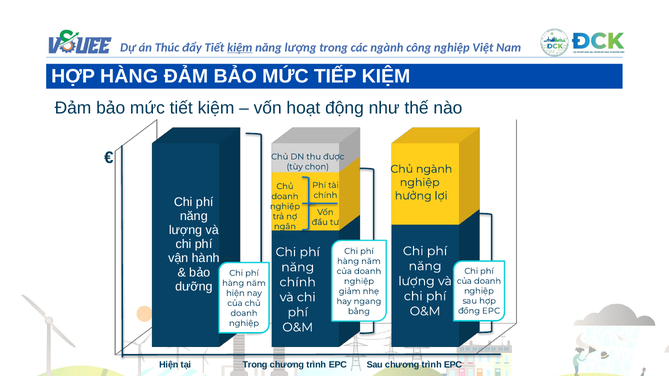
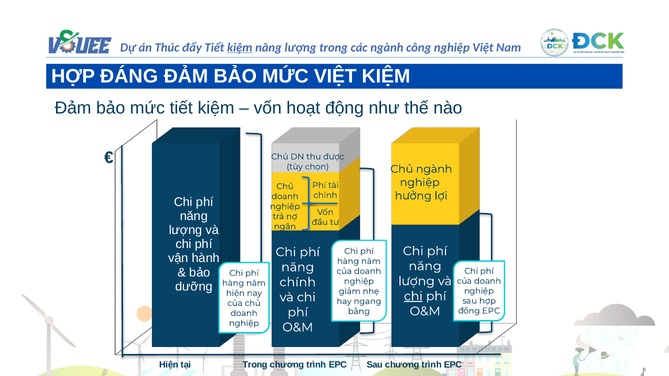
HỢP HÀNG: HÀNG -> ĐÁNG
MỨC TIẾP: TIẾP -> VIỆT
chi at (413, 296) underline: none -> present
